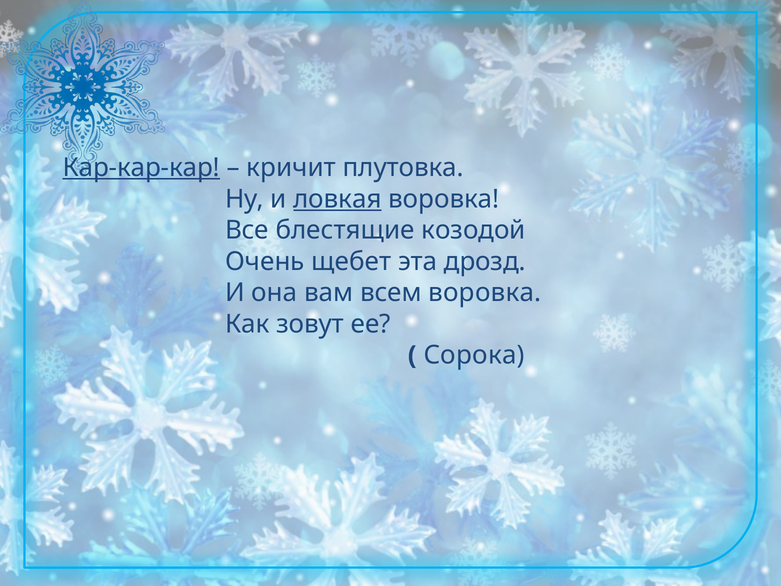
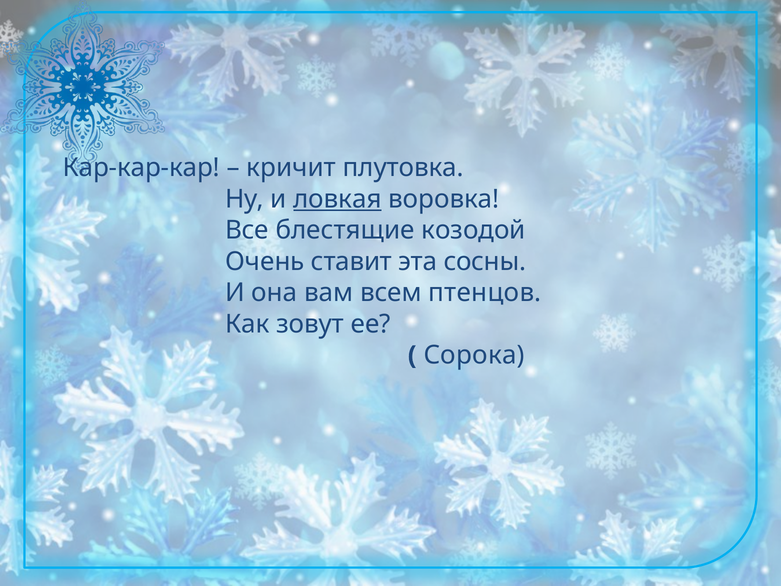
Кар-кар-кар underline: present -> none
щебет: щебет -> ставит
дрозд: дрозд -> сосны
всем воровка: воровка -> птенцов
